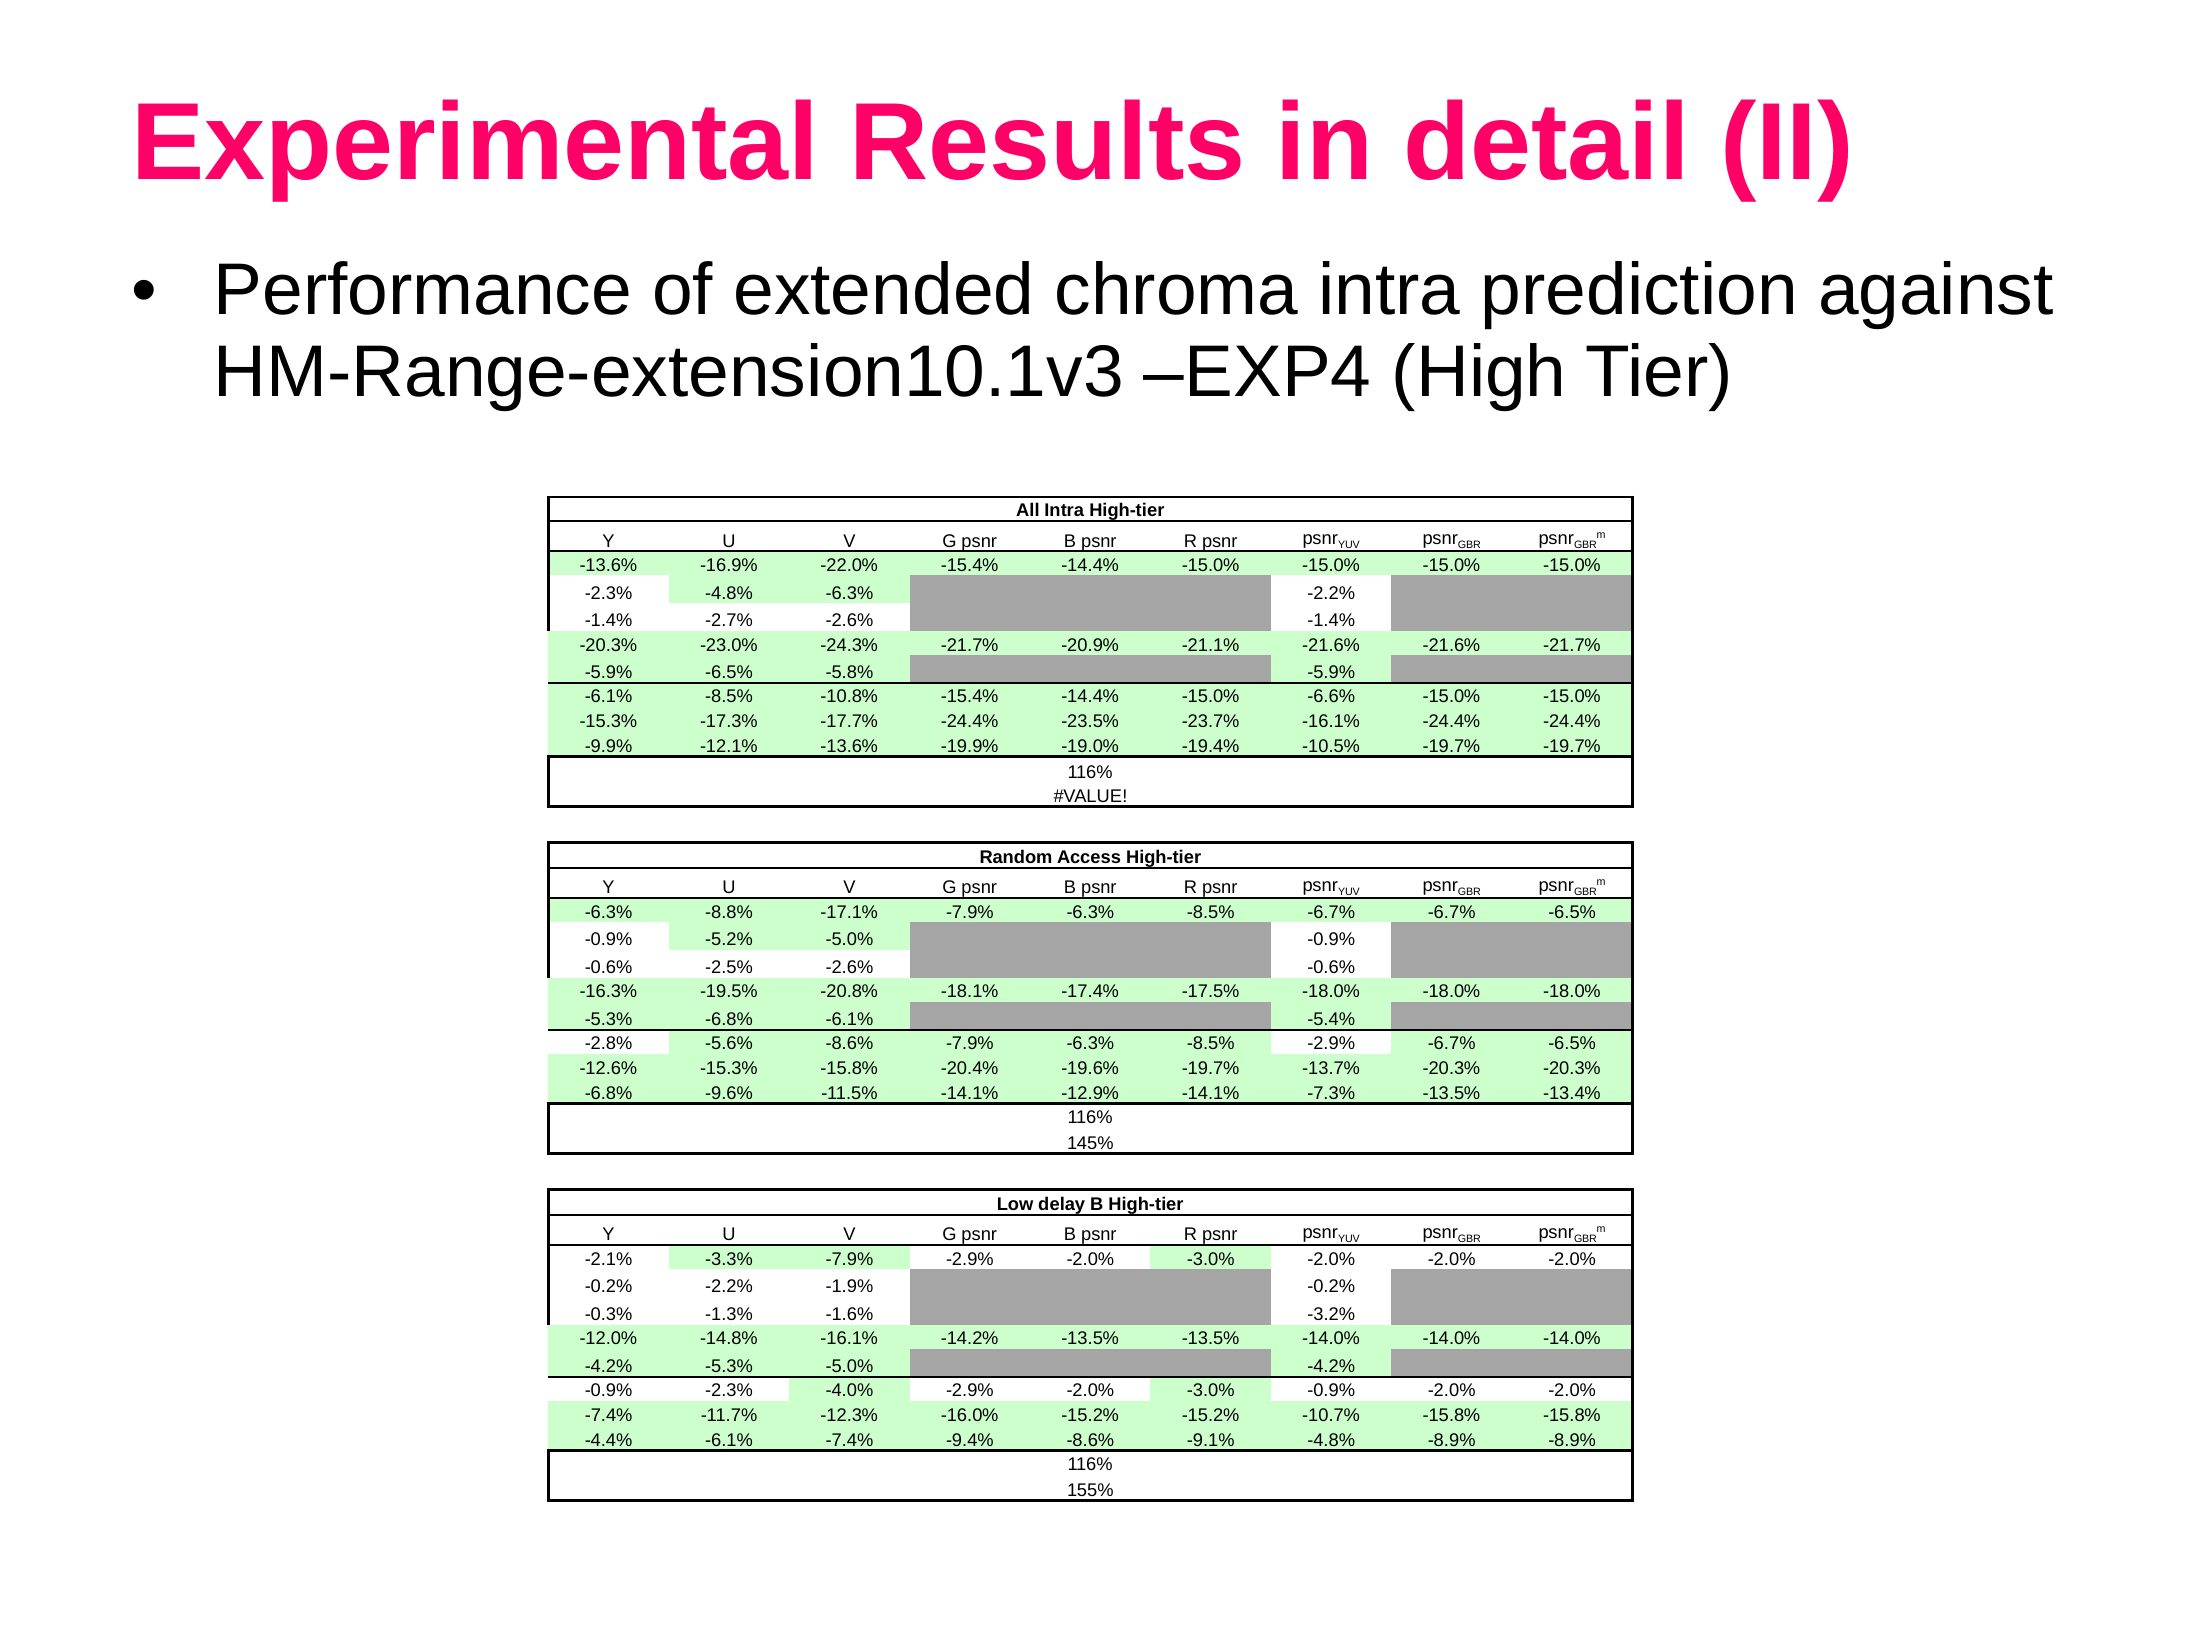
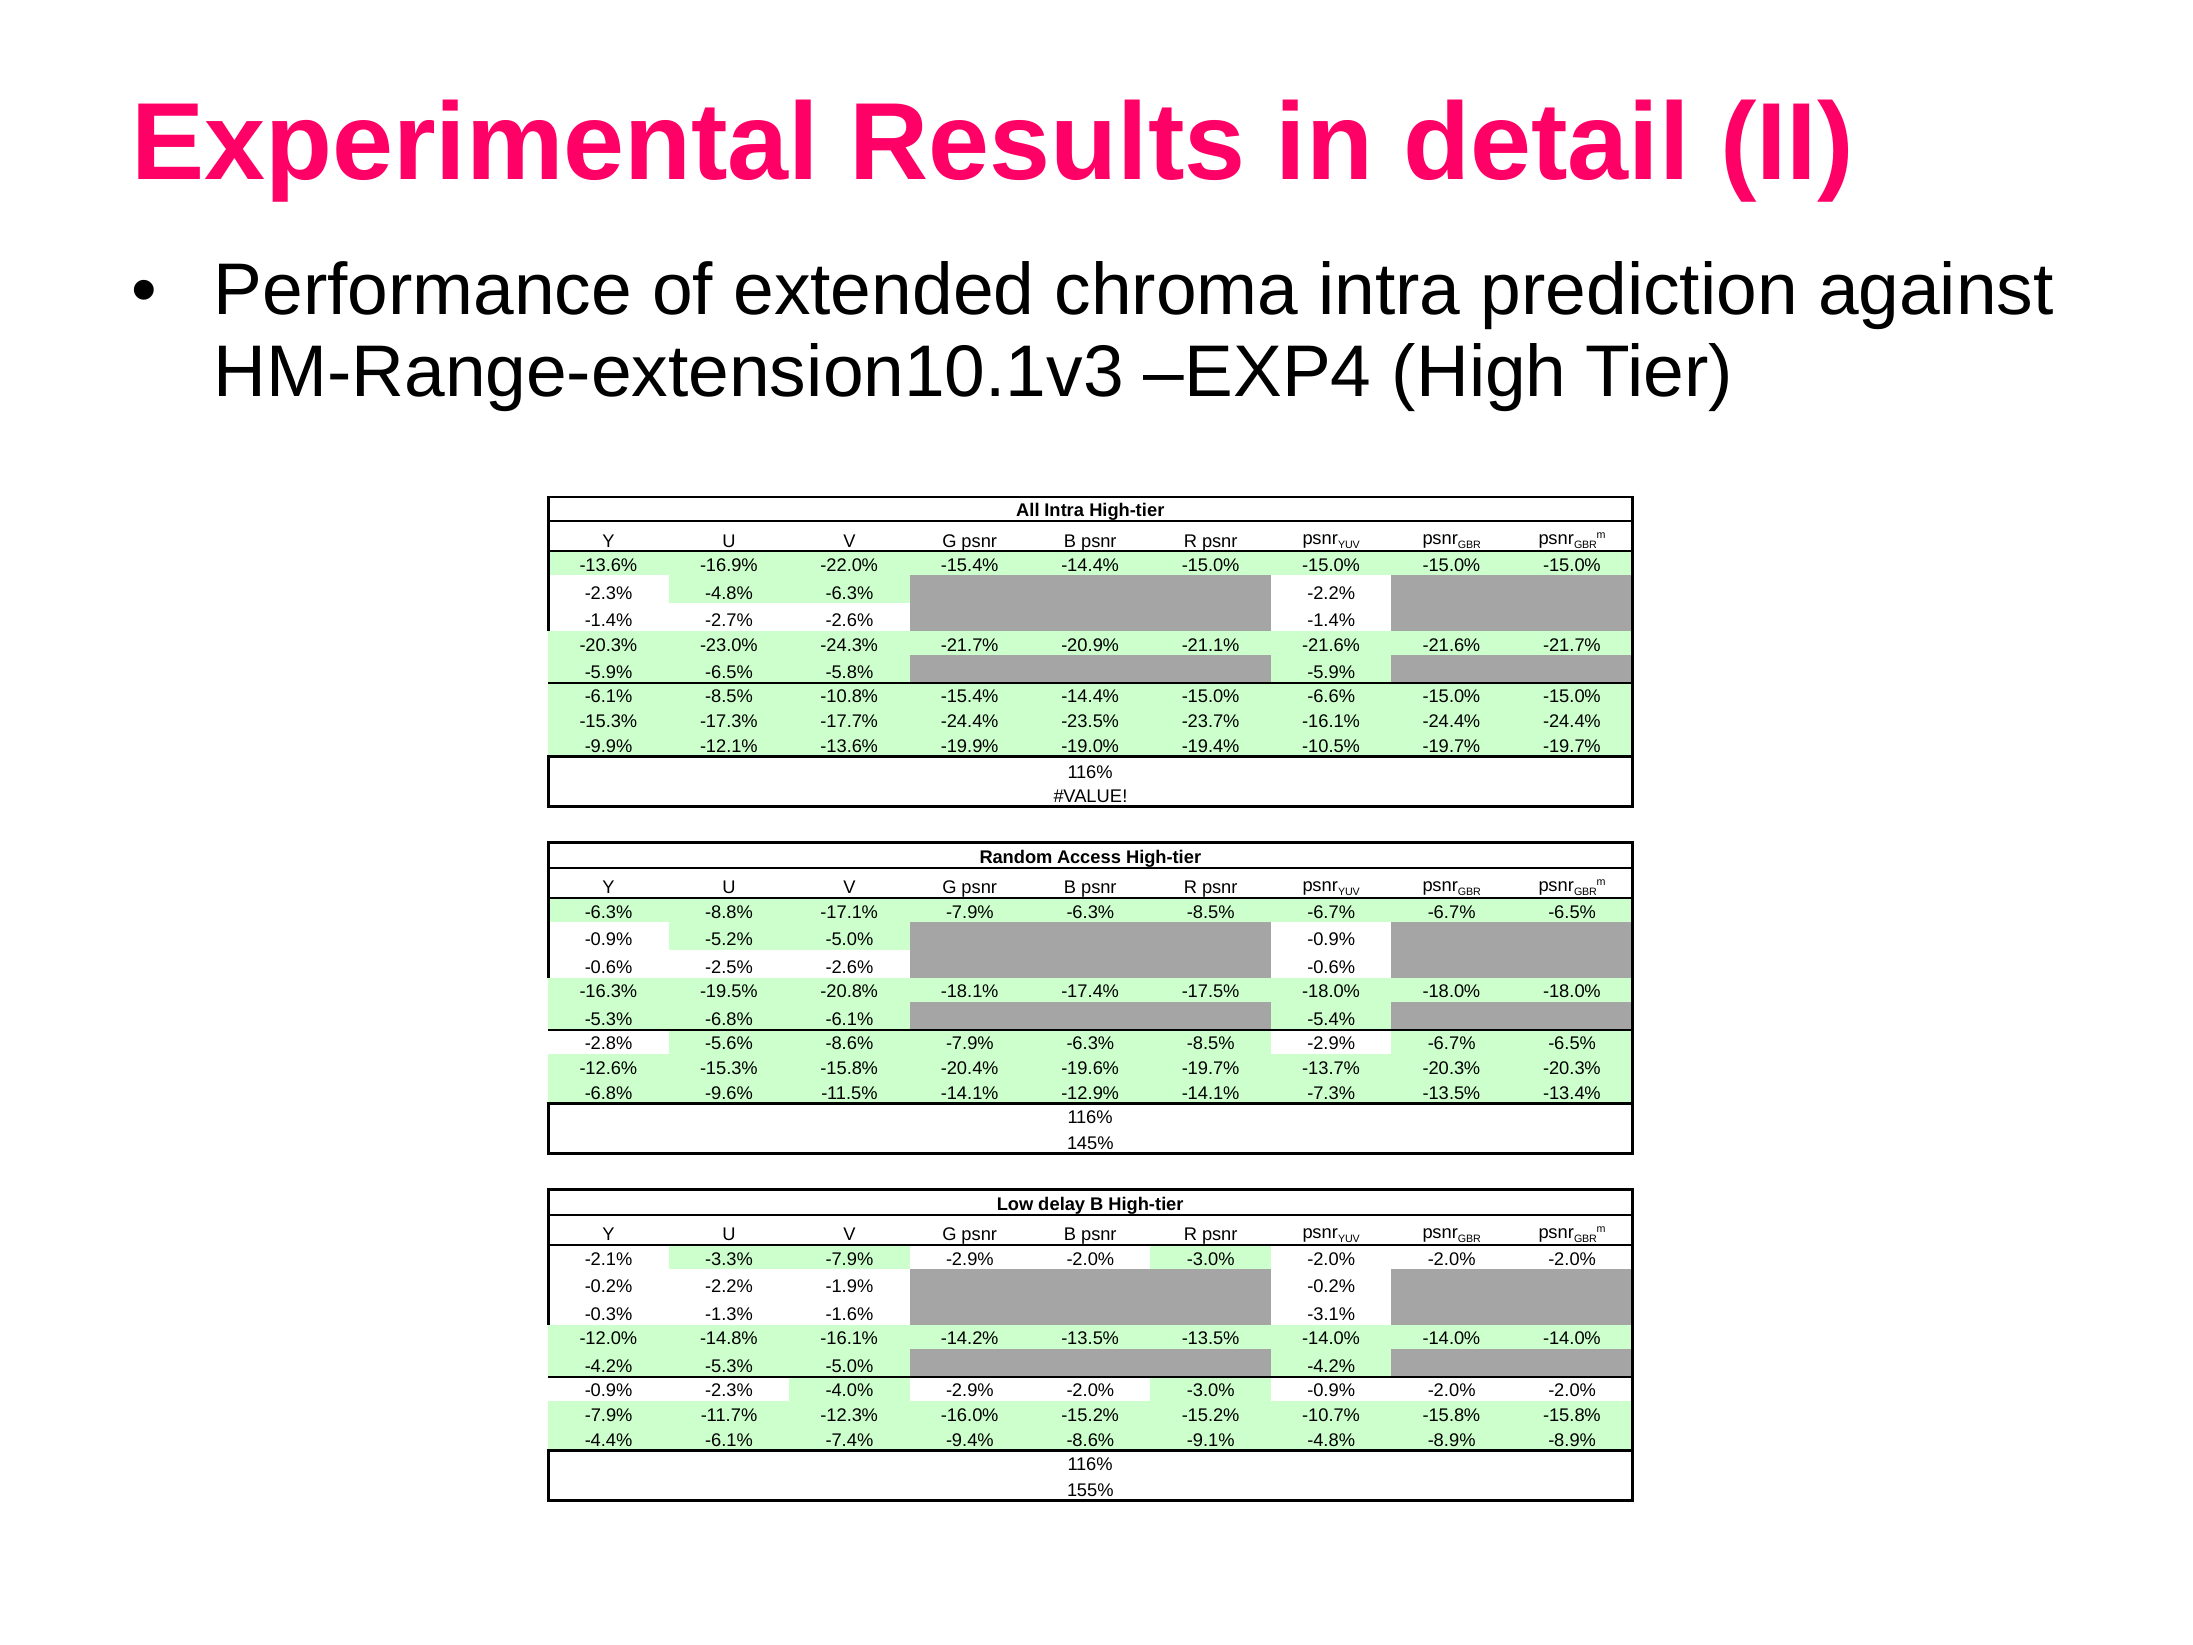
-3.2%: -3.2% -> -3.1%
-7.4% at (609, 1415): -7.4% -> -7.9%
